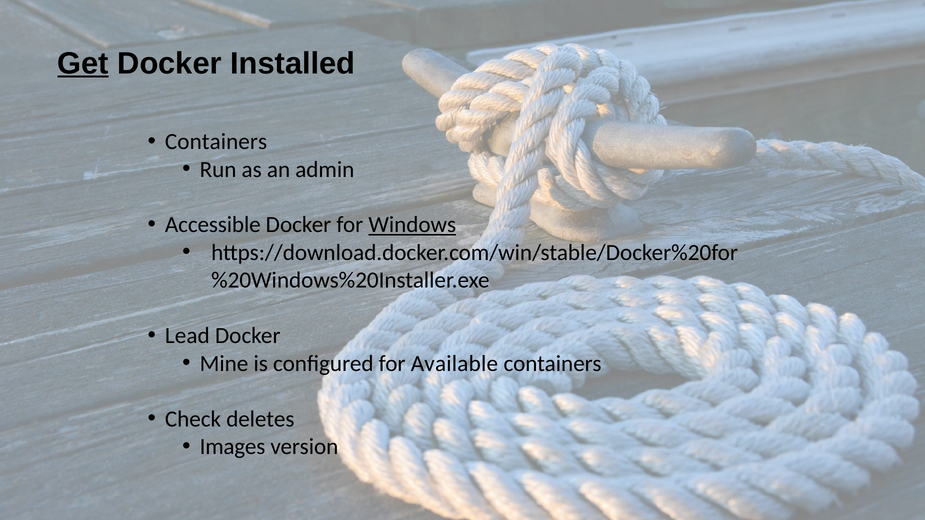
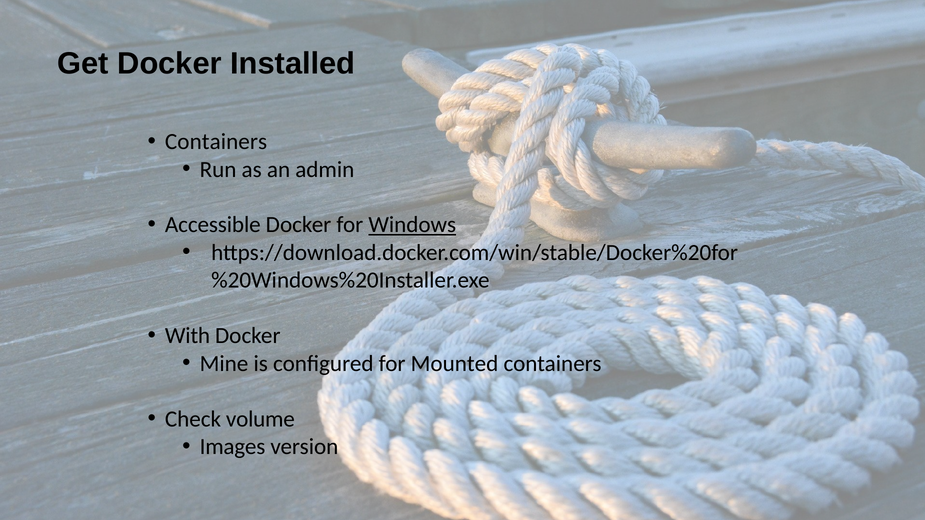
Get underline: present -> none
Lead: Lead -> With
Available: Available -> Mounted
deletes: deletes -> volume
